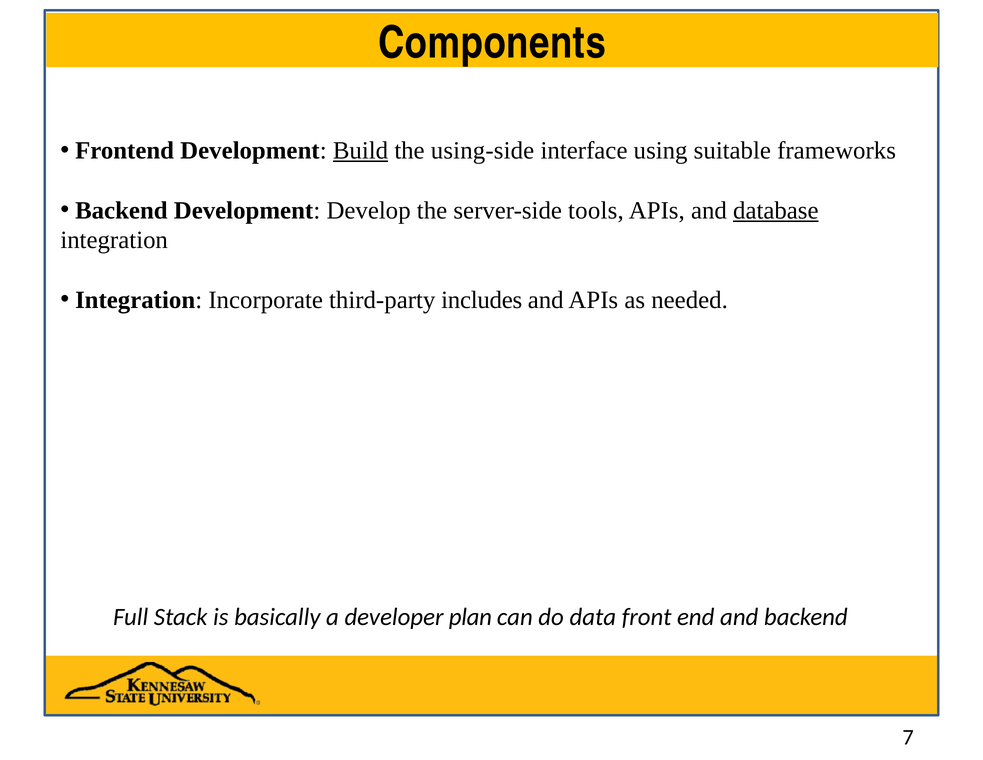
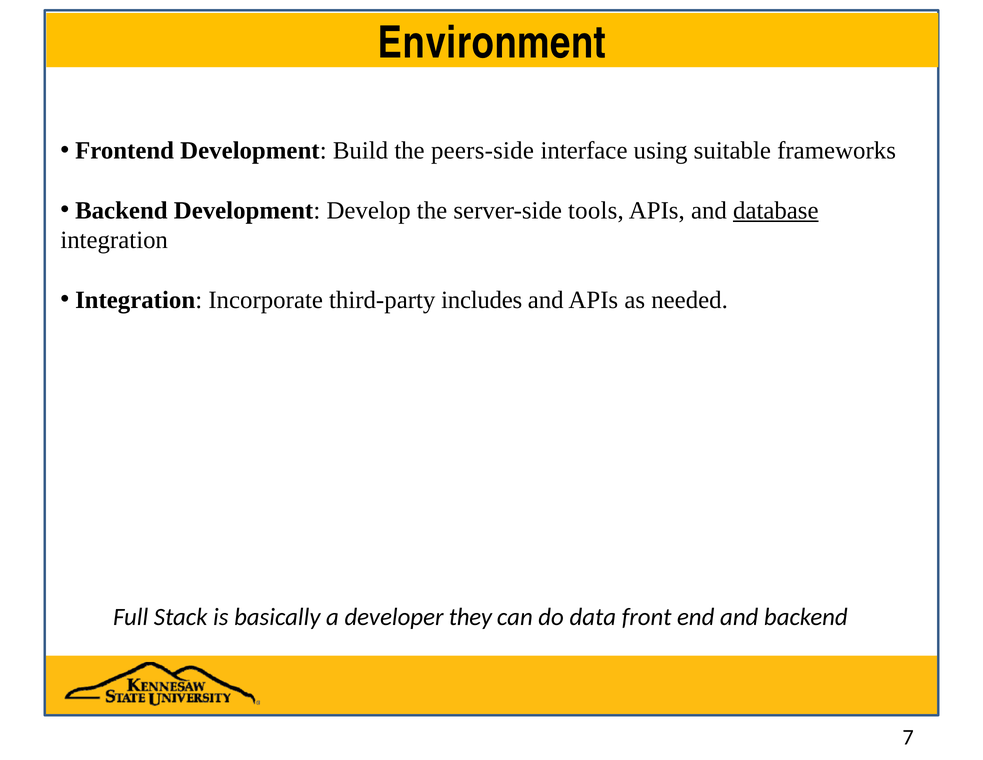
Components: Components -> Environment
Build underline: present -> none
using-side: using-side -> peers-side
plan: plan -> they
